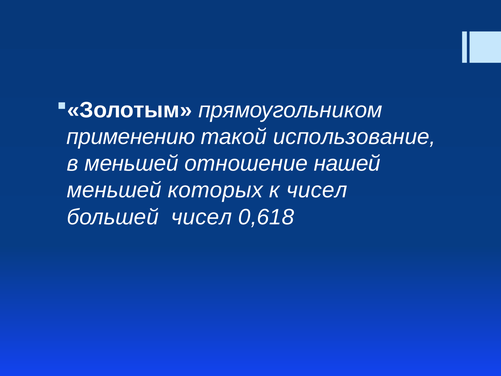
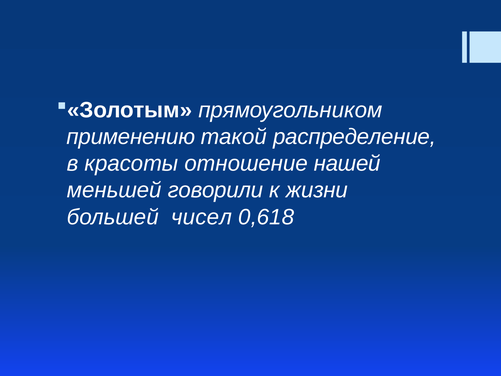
использование: использование -> распределение
в меньшей: меньшей -> красоты
которых: которых -> говорили
к чисел: чисел -> жизни
